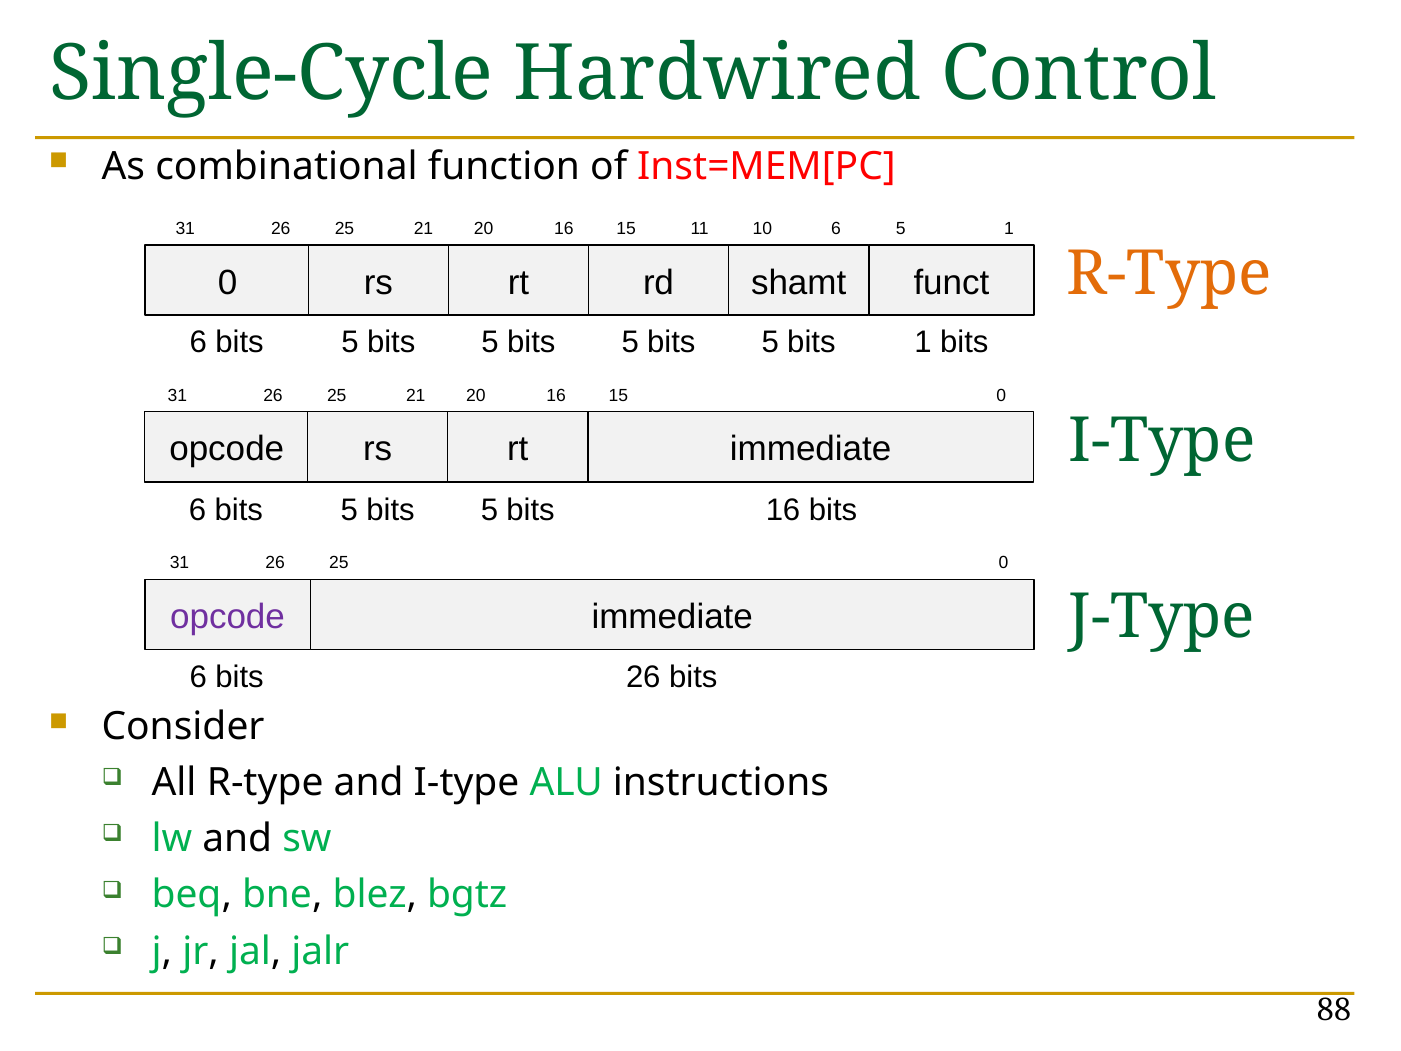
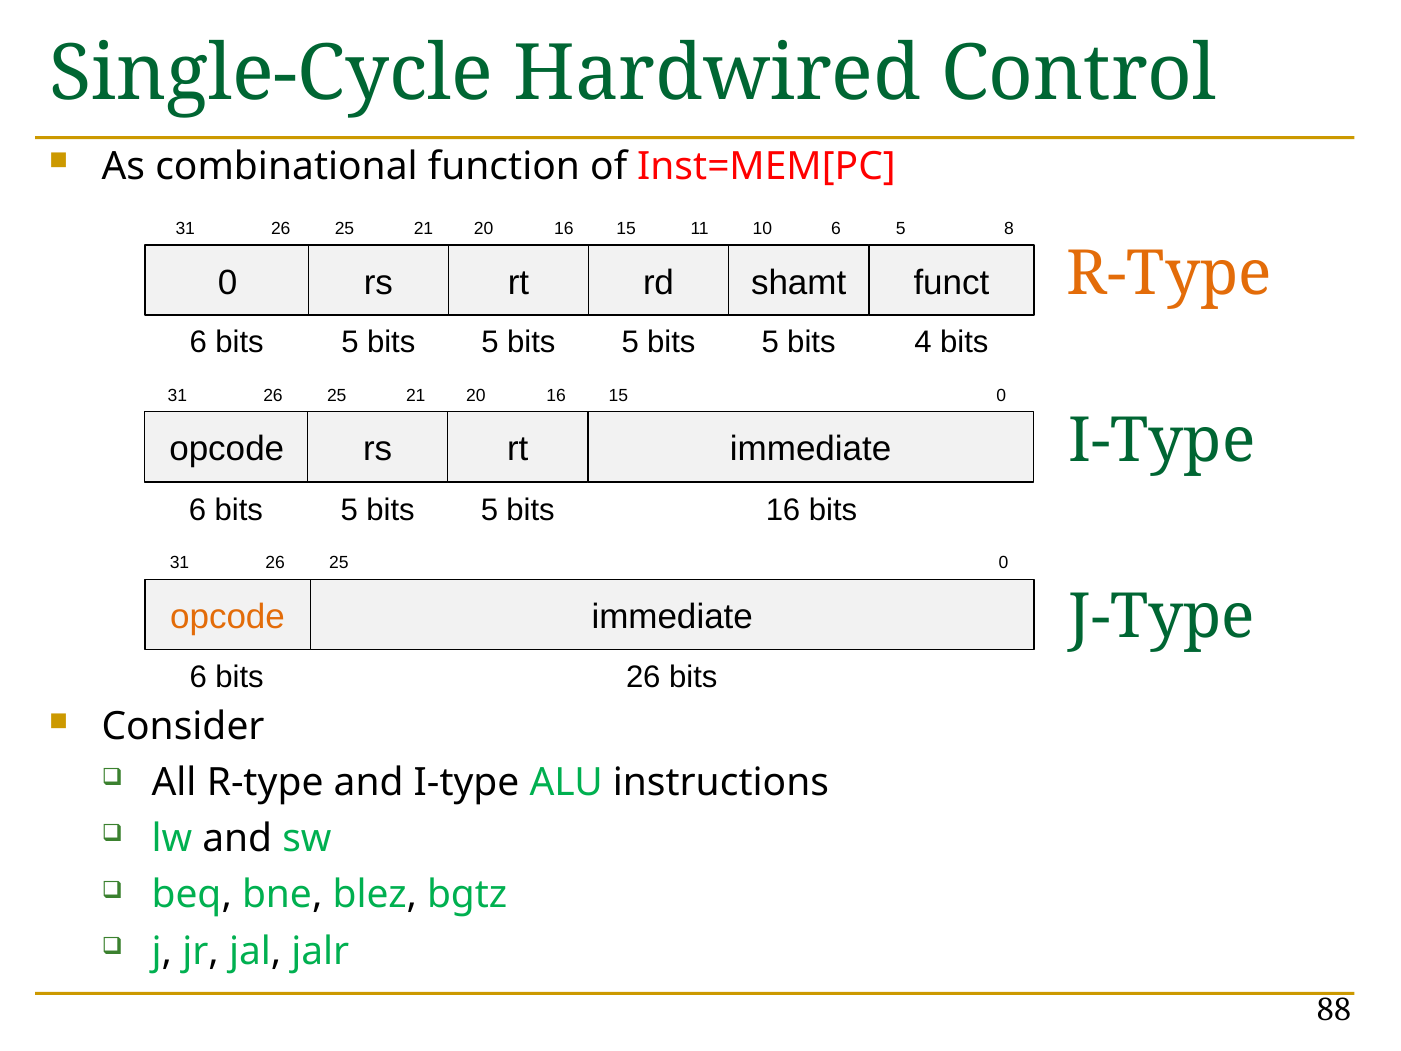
15 1: 1 -> 8
bits 1: 1 -> 4
opcode at (228, 617) colour: purple -> orange
